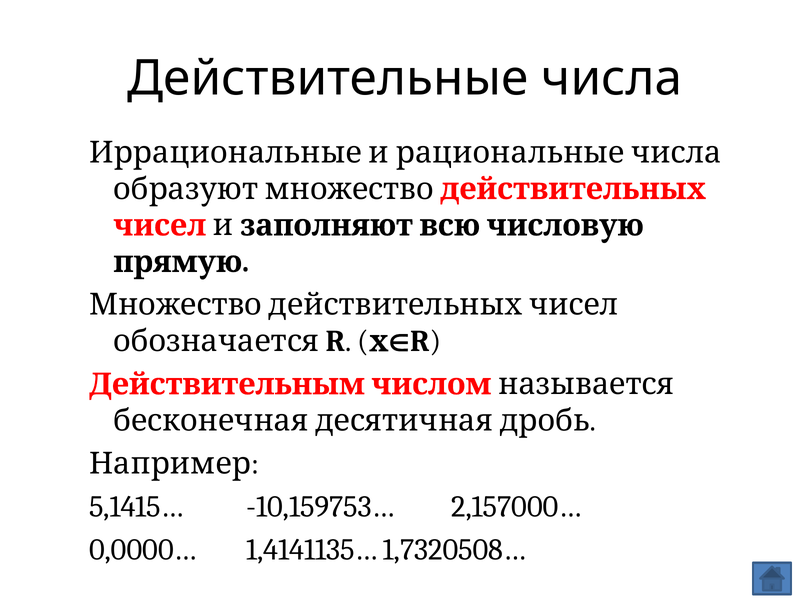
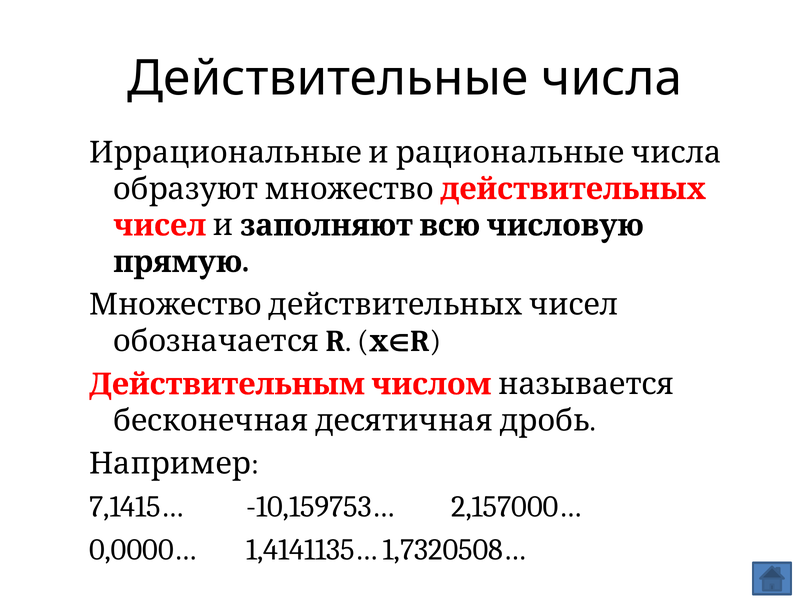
5,1415…: 5,1415… -> 7,1415…
